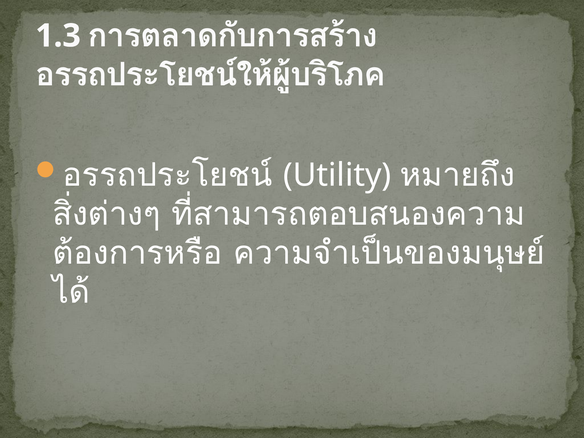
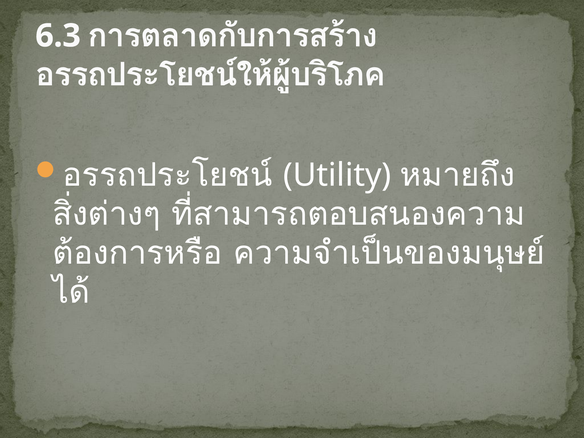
1.3: 1.3 -> 6.3
